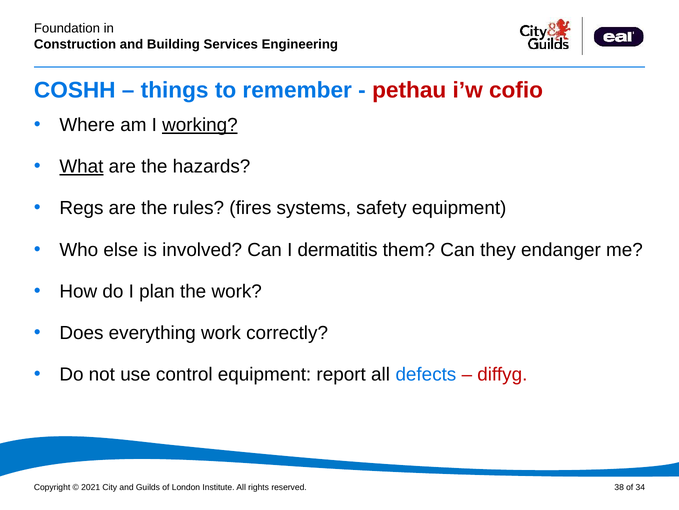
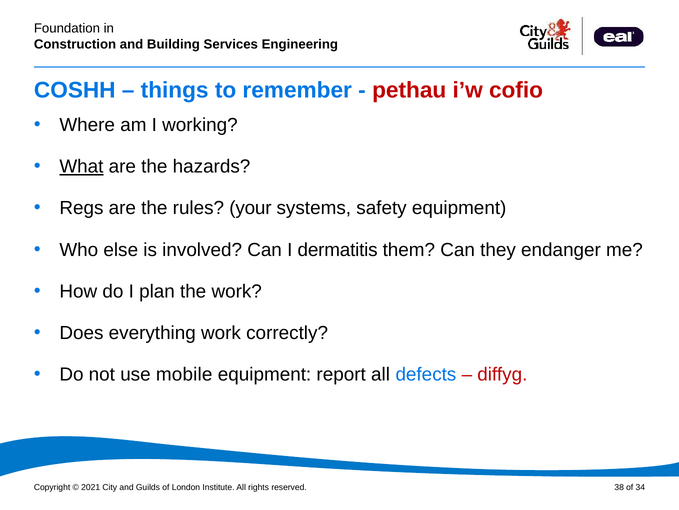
working underline: present -> none
fires: fires -> your
control: control -> mobile
